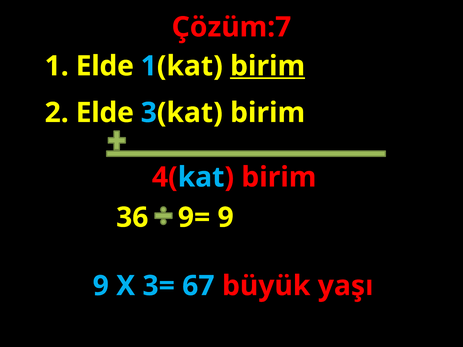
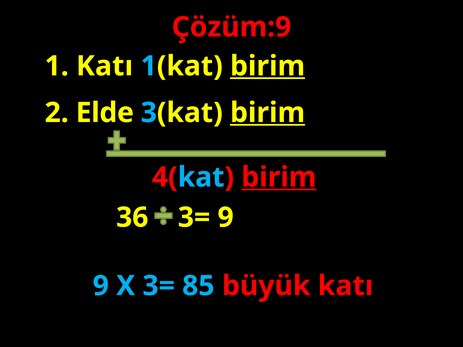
Çözüm:7: Çözüm:7 -> Çözüm:9
1 Elde: Elde -> Katı
birim at (268, 113) underline: none -> present
birim at (279, 177) underline: none -> present
36 9=: 9= -> 3=
67: 67 -> 85
büyük yaşı: yaşı -> katı
